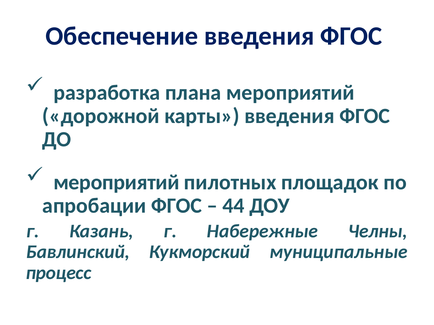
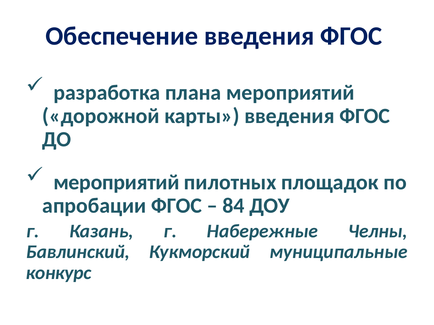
44: 44 -> 84
процесс: процесс -> конкурс
